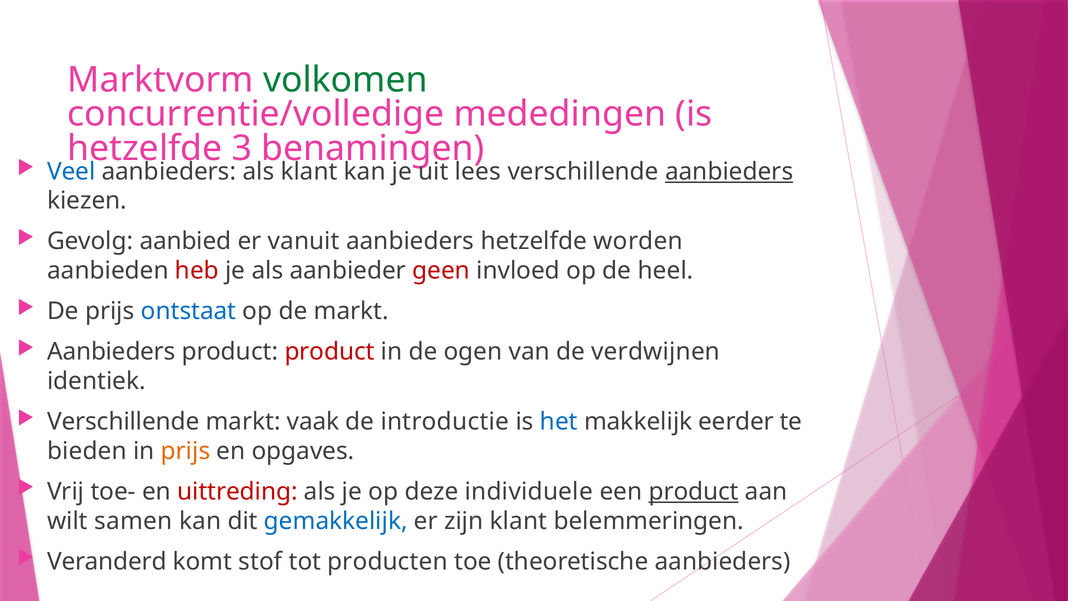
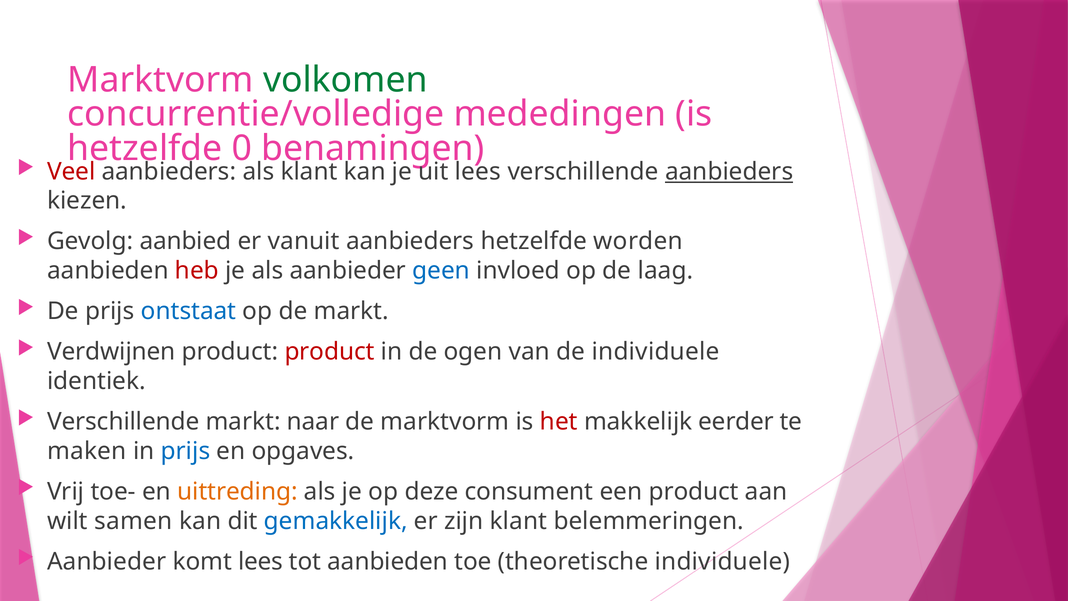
3: 3 -> 0
Veel colour: blue -> red
geen colour: red -> blue
heel: heel -> laag
Aanbieders at (111, 352): Aanbieders -> Verdwijnen
de verdwijnen: verdwijnen -> individuele
vaak: vaak -> naar
de introductie: introductie -> marktvorm
het colour: blue -> red
bieden: bieden -> maken
prijs at (186, 451) colour: orange -> blue
uittreding colour: red -> orange
individuele: individuele -> consument
product at (694, 491) underline: present -> none
Veranderd at (107, 561): Veranderd -> Aanbieder
komt stof: stof -> lees
tot producten: producten -> aanbieden
theoretische aanbieders: aanbieders -> individuele
